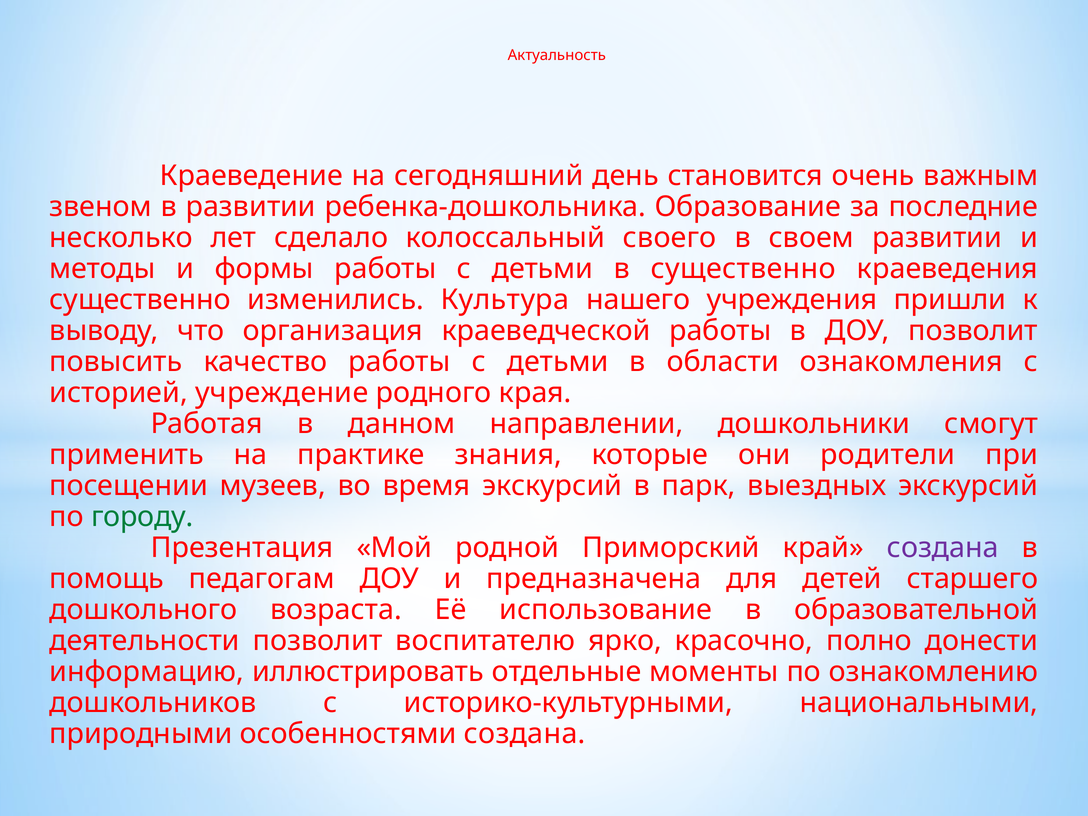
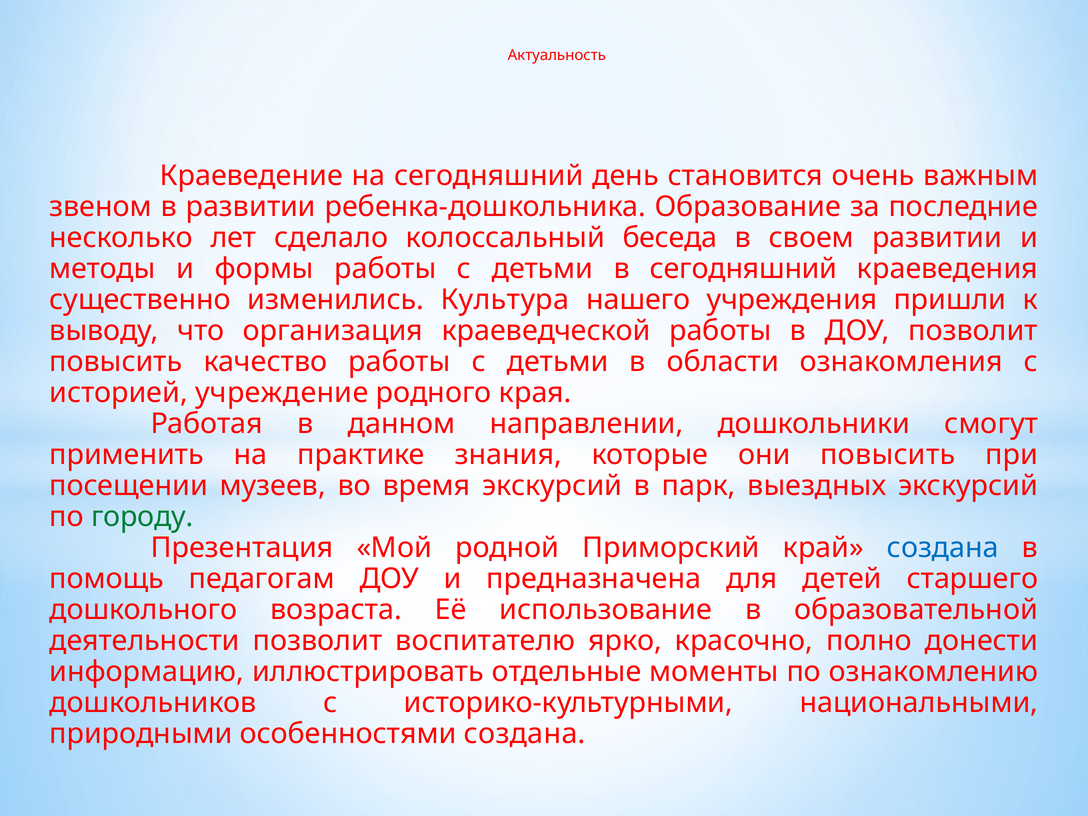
своего: своего -> беседа
в существенно: существенно -> сегодняшний
они родители: родители -> повысить
создана at (943, 548) colour: purple -> blue
